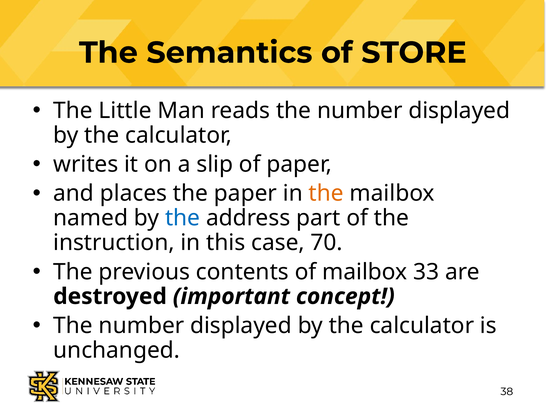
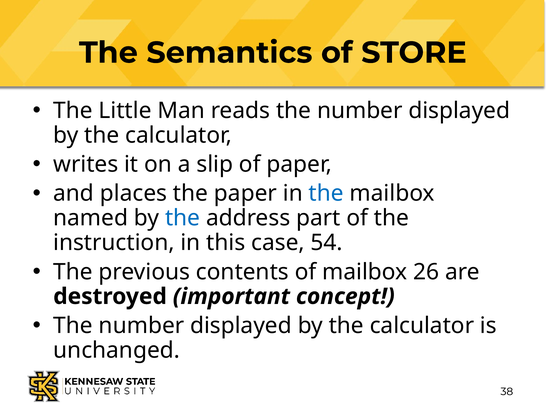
the at (326, 193) colour: orange -> blue
70: 70 -> 54
33: 33 -> 26
